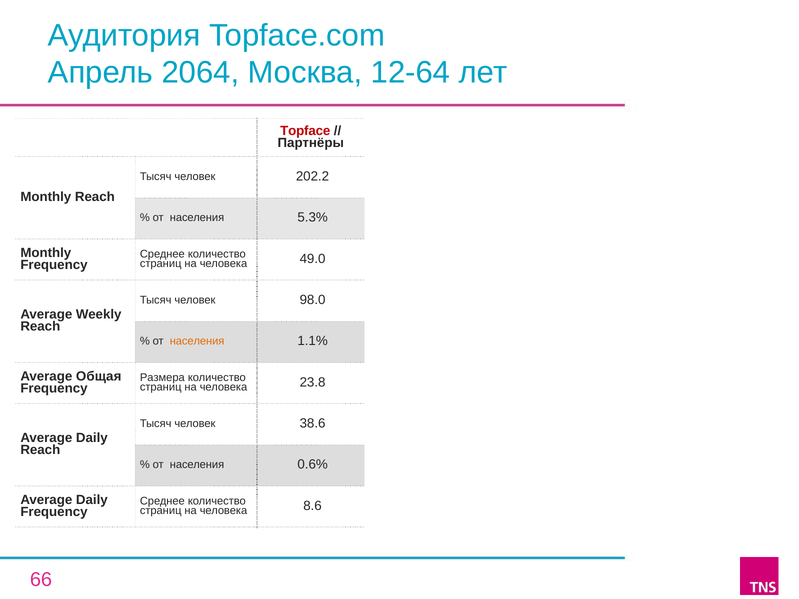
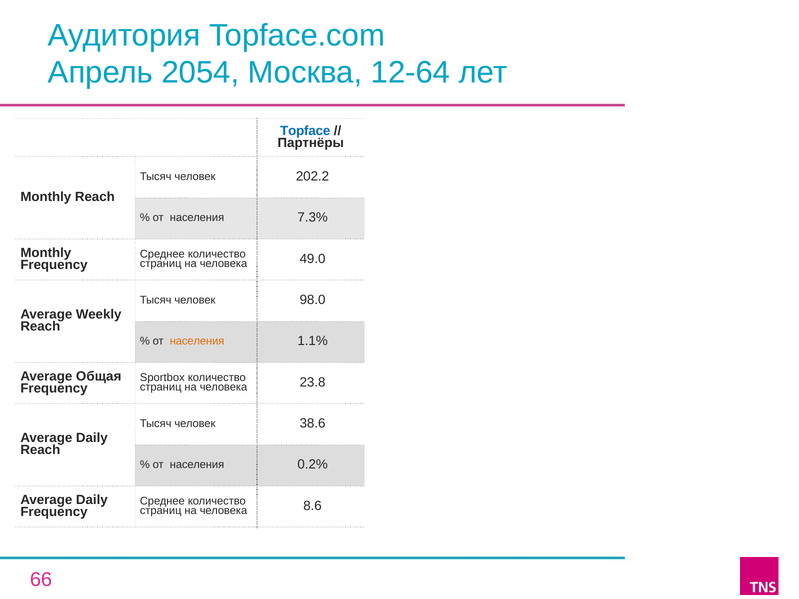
2064: 2064 -> 2054
Topface colour: red -> blue
5.3%: 5.3% -> 7.3%
Размера: Размера -> Sportbox
0.6%: 0.6% -> 0.2%
